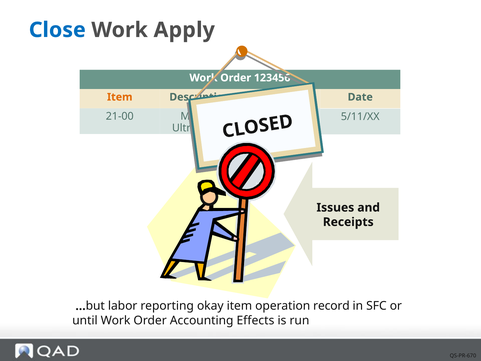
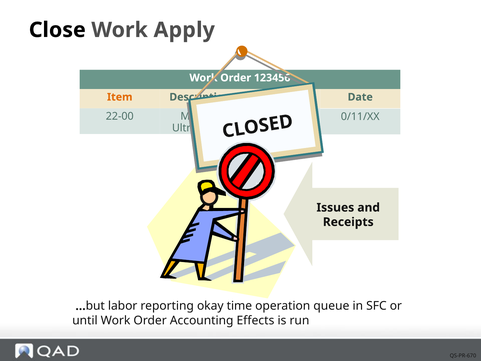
Close colour: blue -> black
21-00: 21-00 -> 22-00
5/11/XX: 5/11/XX -> 0/11/XX
okay item: item -> time
record: record -> queue
